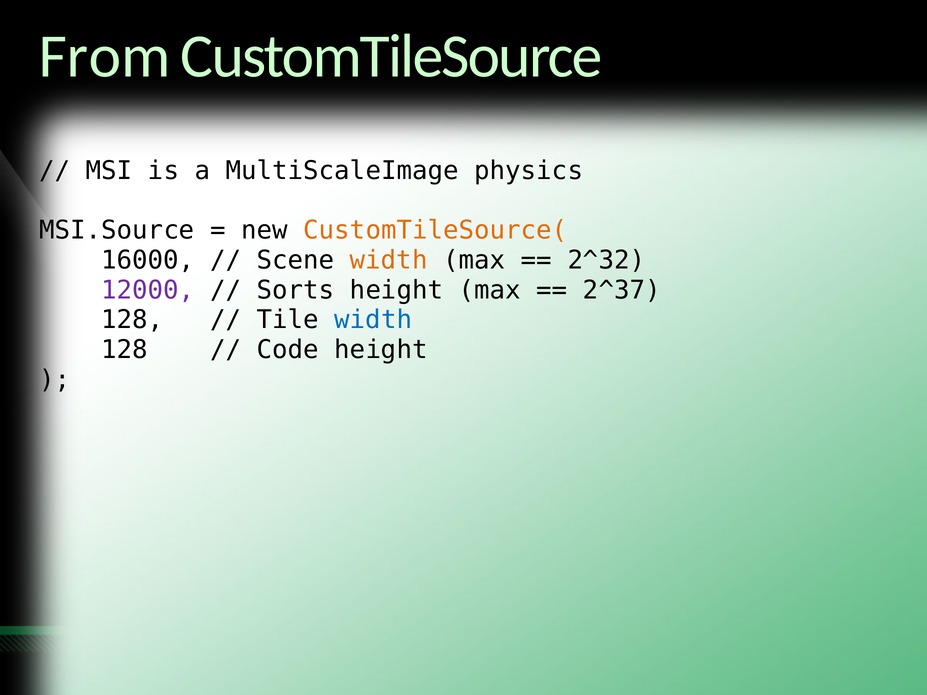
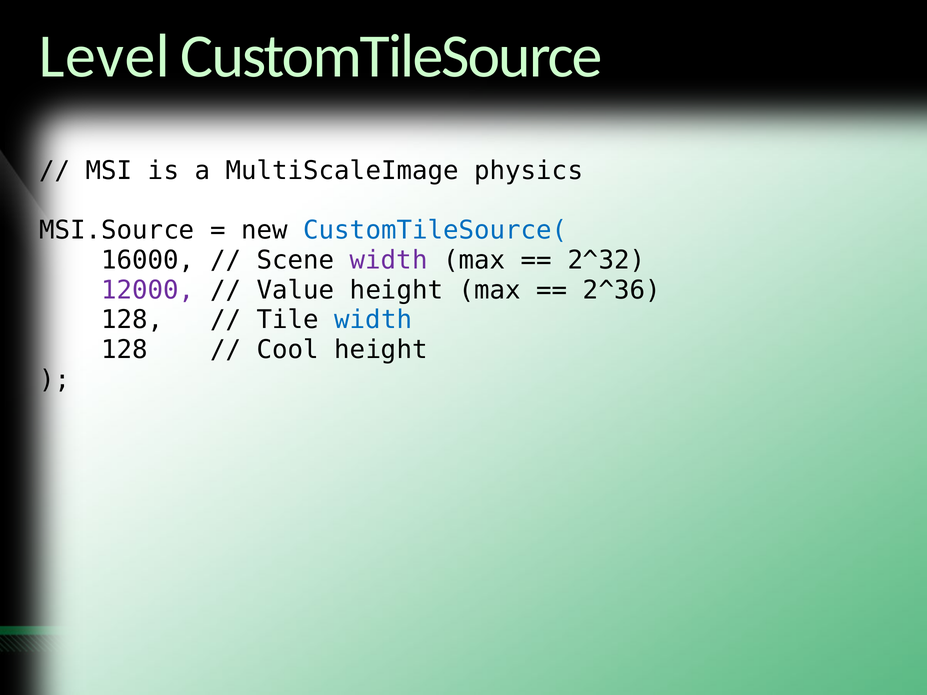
From: From -> Level
CustomTileSource( colour: orange -> blue
width at (389, 260) colour: orange -> purple
Sorts: Sorts -> Value
2^37: 2^37 -> 2^36
Code: Code -> Cool
